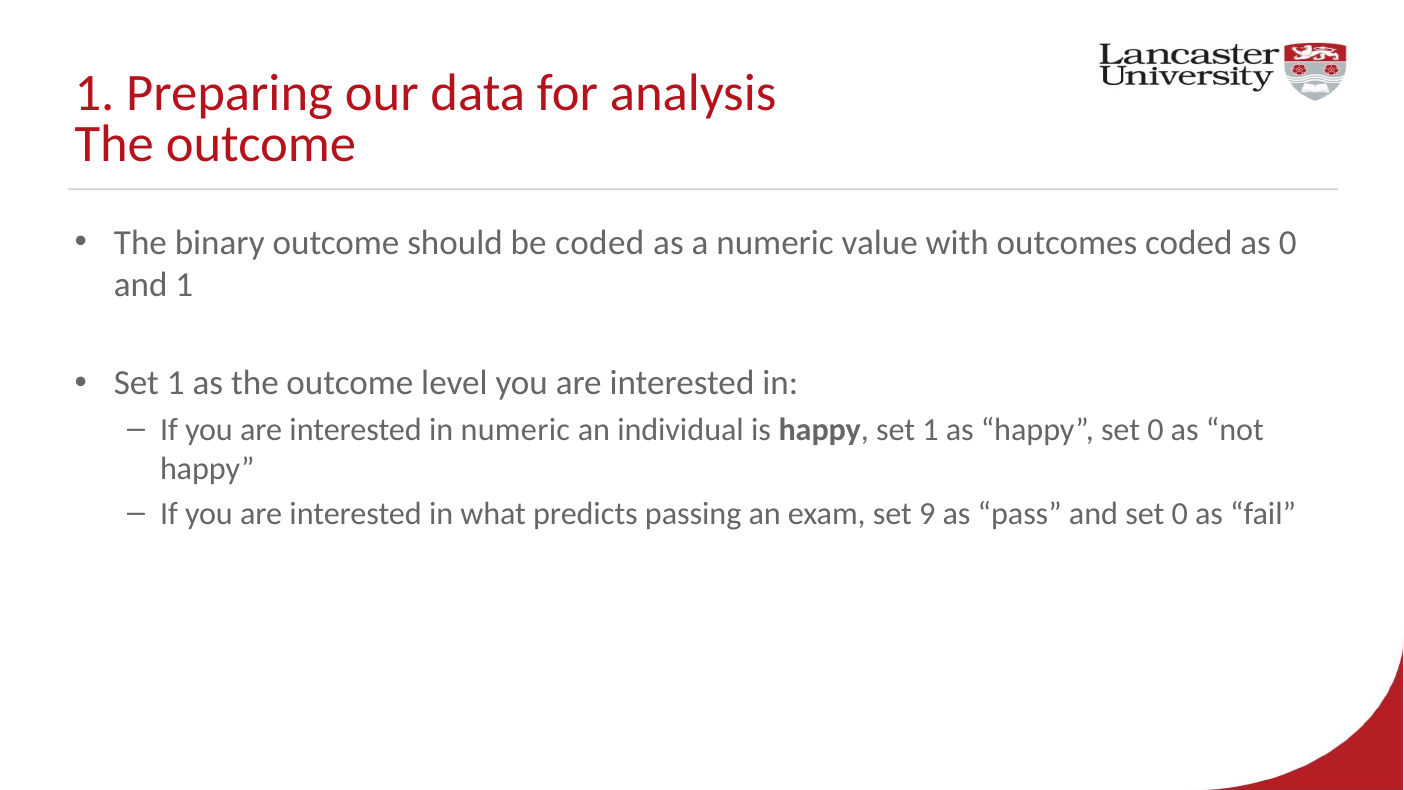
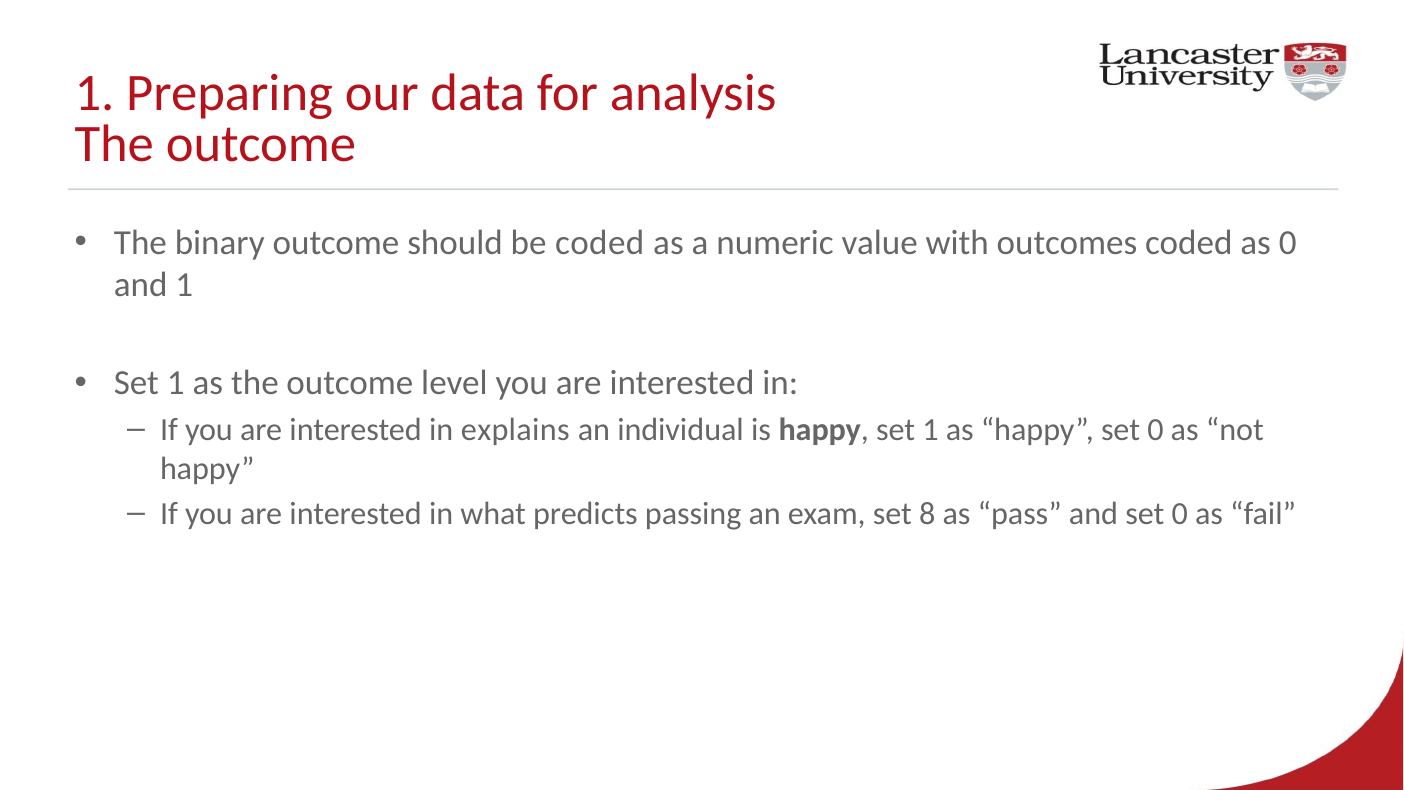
in numeric: numeric -> explains
9: 9 -> 8
